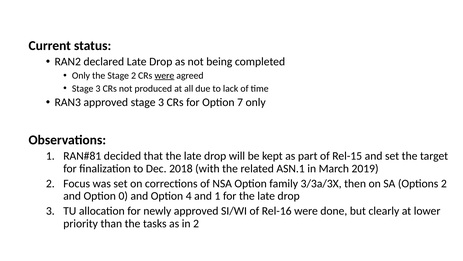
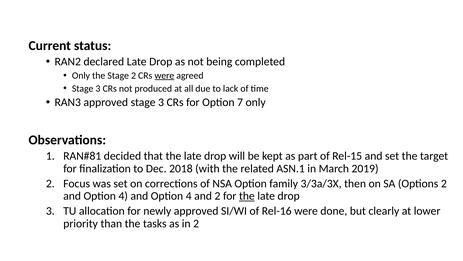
0 at (123, 196): 0 -> 4
and 1: 1 -> 2
the at (247, 196) underline: none -> present
